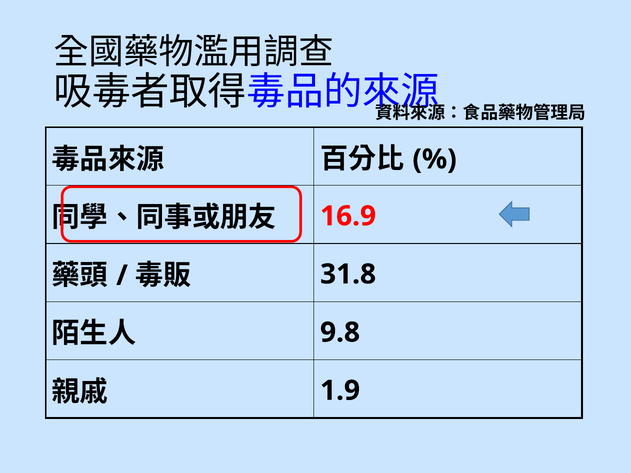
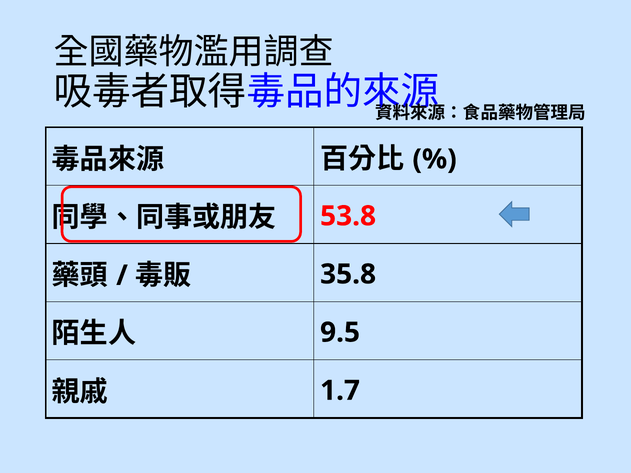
16.9: 16.9 -> 53.8
31.8: 31.8 -> 35.8
9.8: 9.8 -> 9.5
1.9: 1.9 -> 1.7
